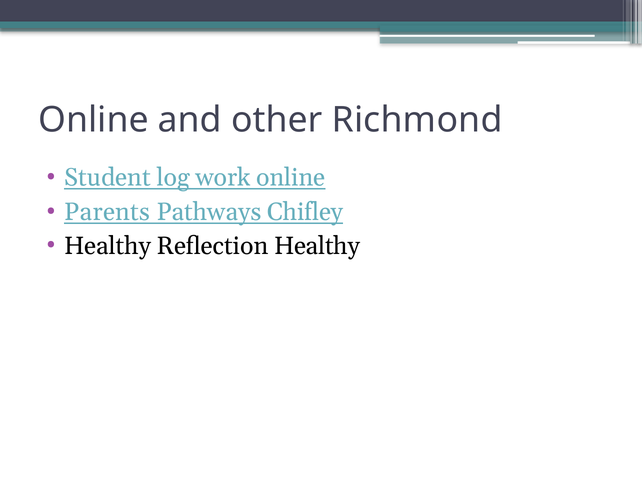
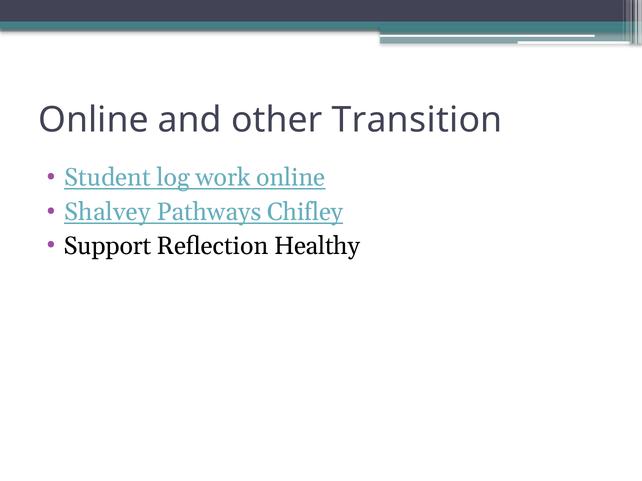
Richmond: Richmond -> Transition
Parents: Parents -> Shalvey
Healthy at (107, 247): Healthy -> Support
